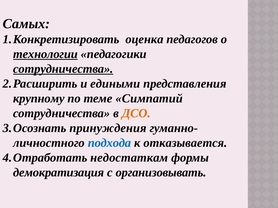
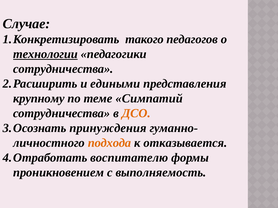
Самых: Самых -> Случае
оценка: оценка -> такого
сотрудничества at (63, 69) underline: present -> none
подхода colour: blue -> orange
недостаткам: недостаткам -> воспитателю
демократизация: демократизация -> проникновением
организовывать: организовывать -> выполняемость
